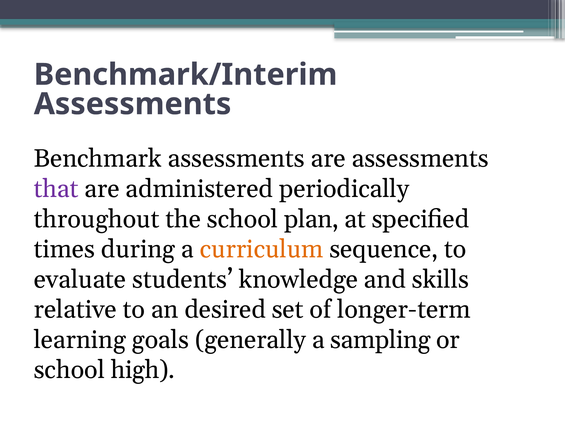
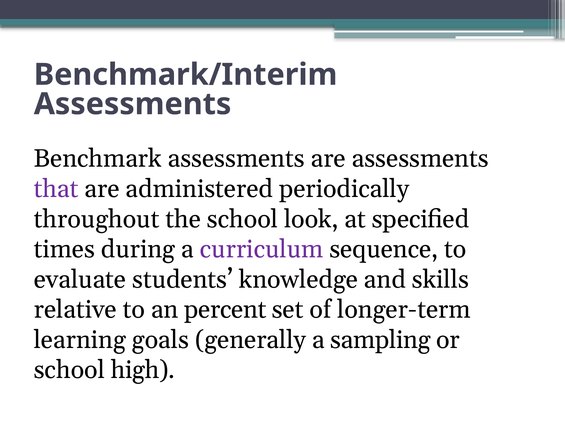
plan: plan -> look
curriculum colour: orange -> purple
desired: desired -> percent
